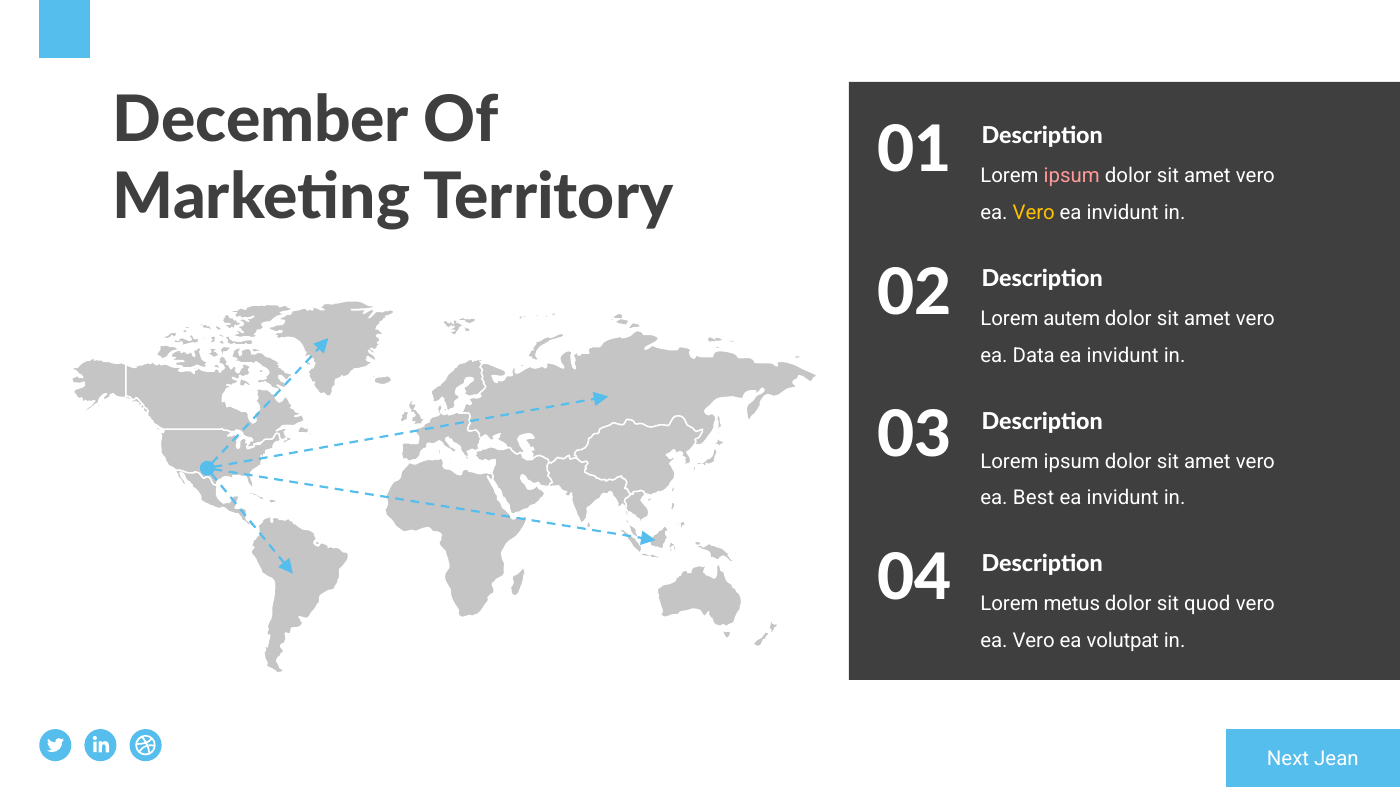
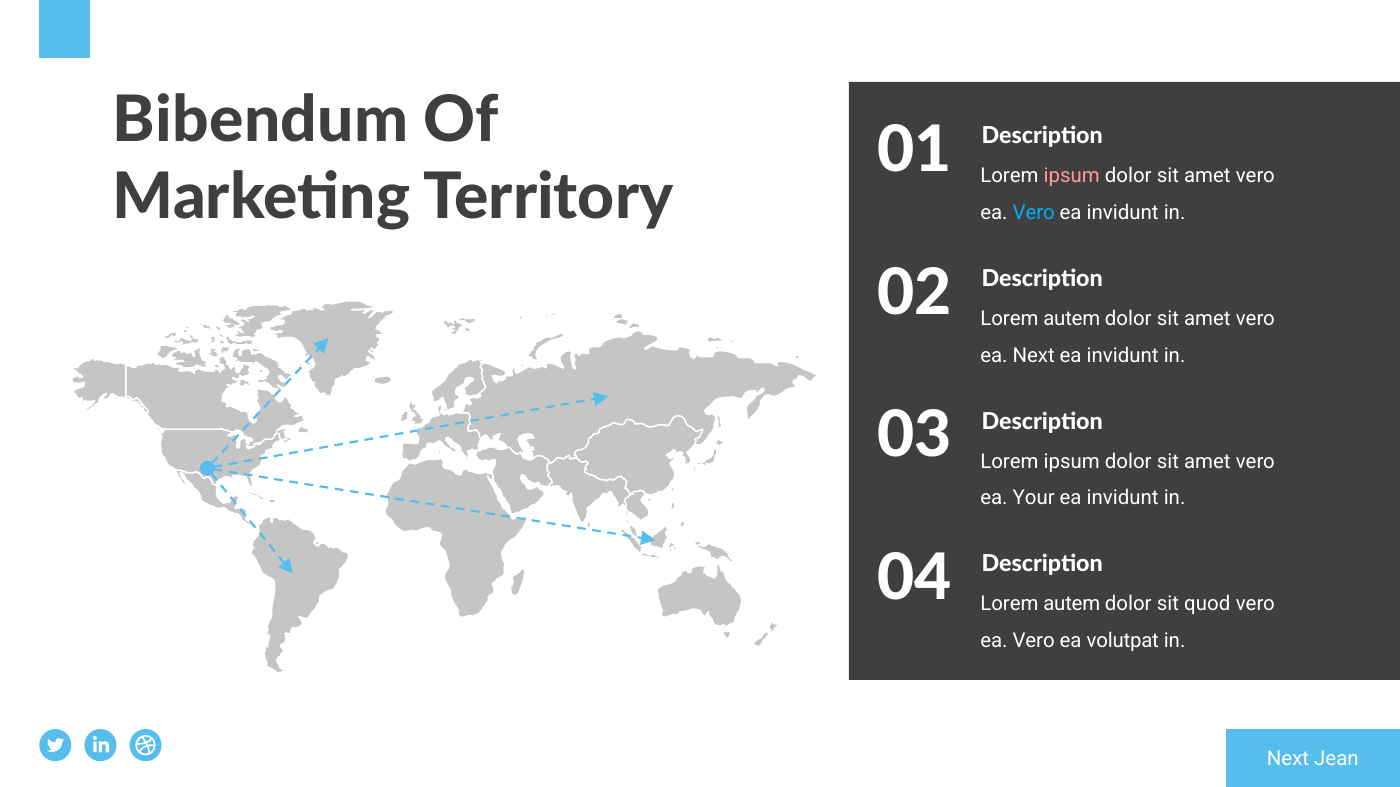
December: December -> Bibendum
Vero at (1034, 213) colour: yellow -> light blue
ea Data: Data -> Next
Best: Best -> Your
metus at (1072, 604): metus -> autem
